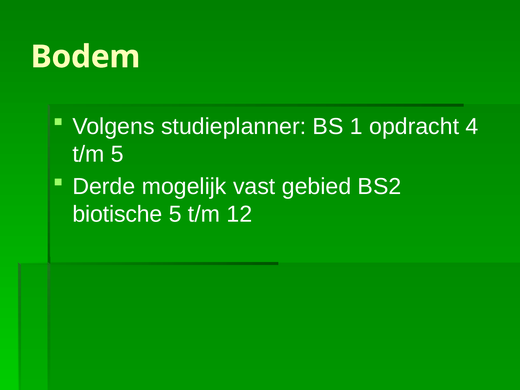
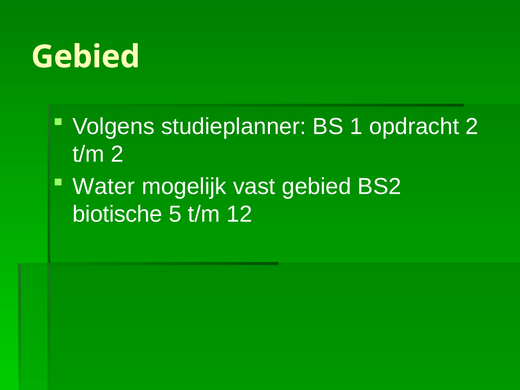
Bodem at (86, 57): Bodem -> Gebied
opdracht 4: 4 -> 2
t/m 5: 5 -> 2
Derde: Derde -> Water
